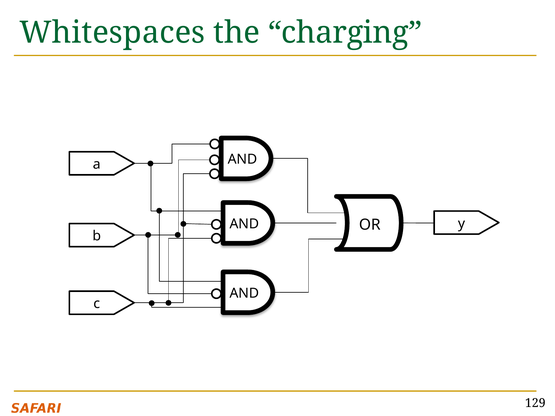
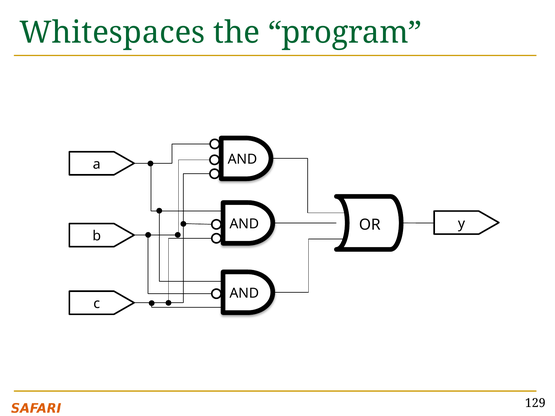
charging: charging -> program
